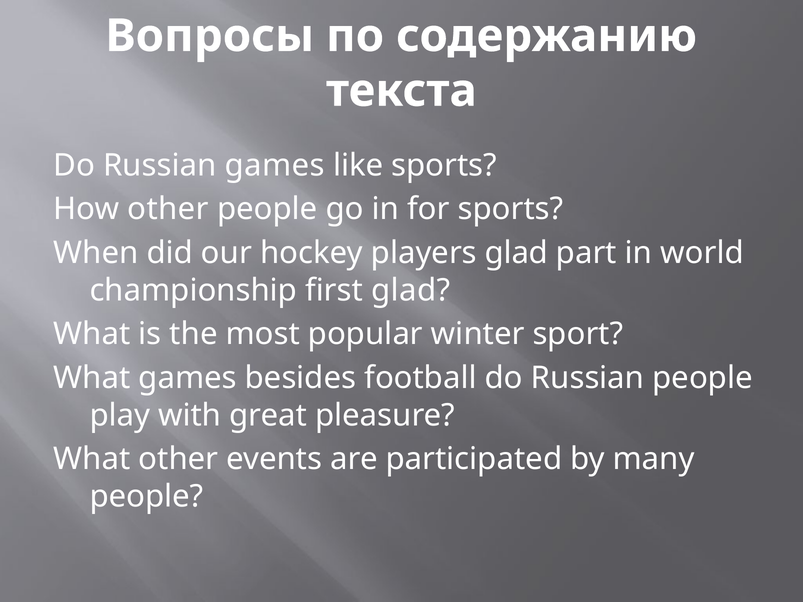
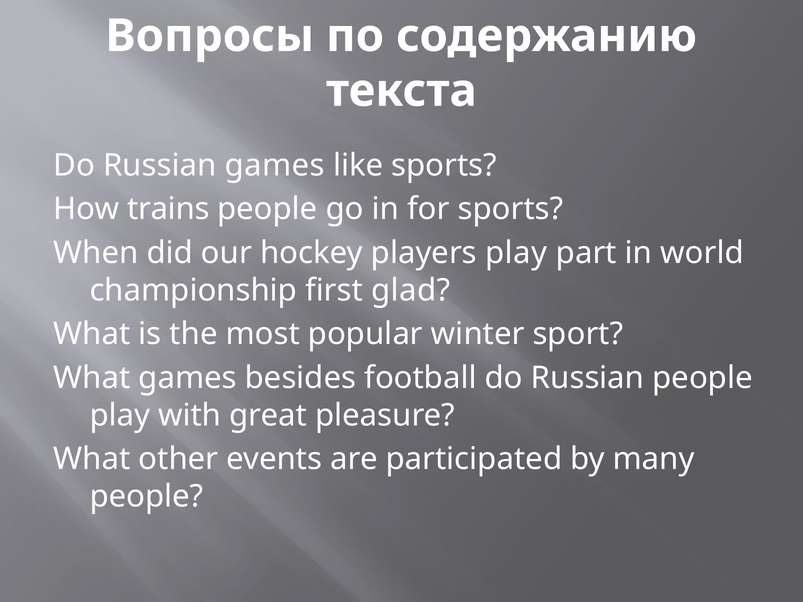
How other: other -> trains
players glad: glad -> play
